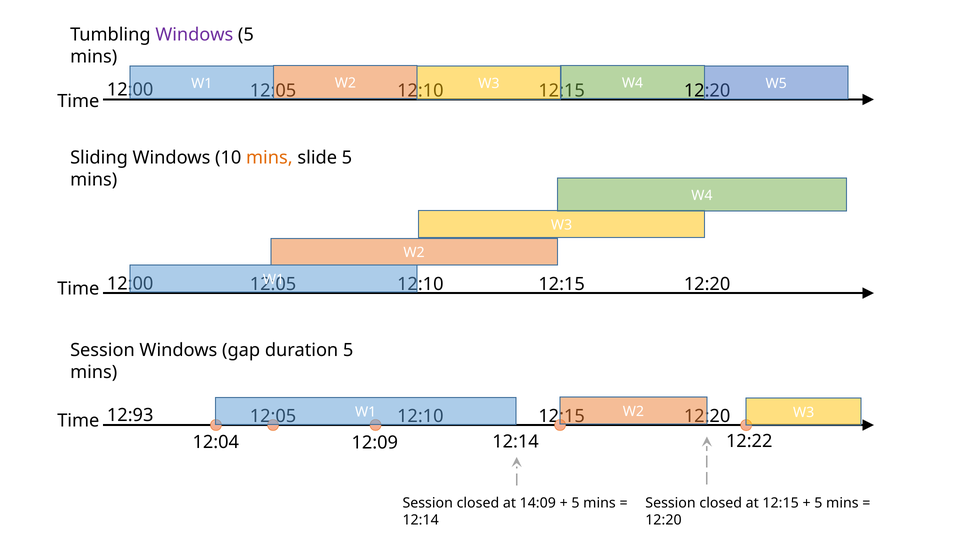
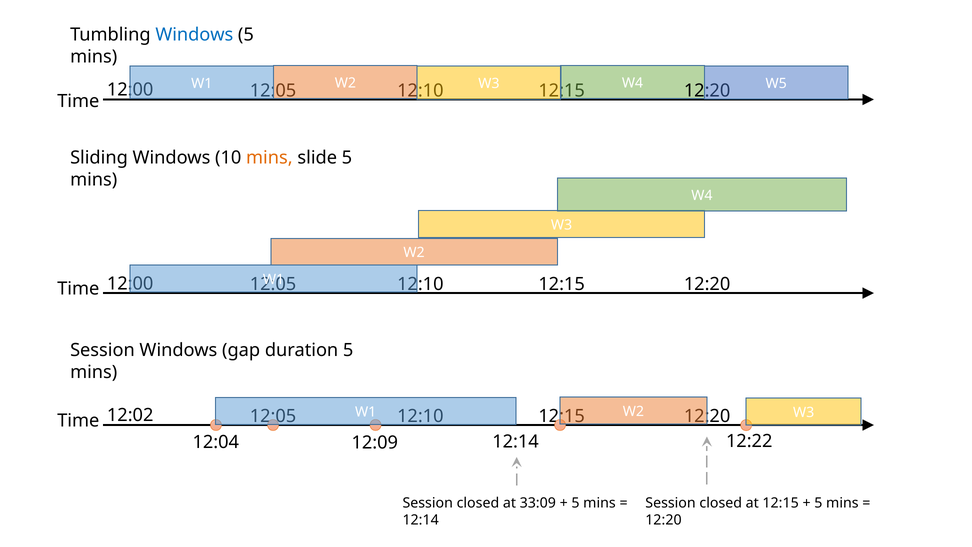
Windows at (194, 35) colour: purple -> blue
12:93: 12:93 -> 12:02
14:09: 14:09 -> 33:09
